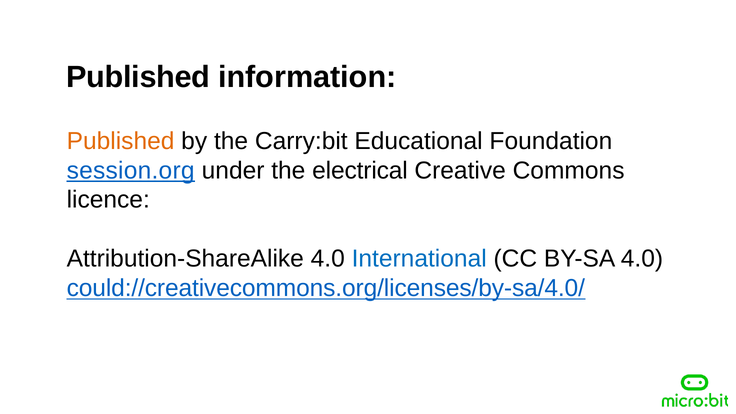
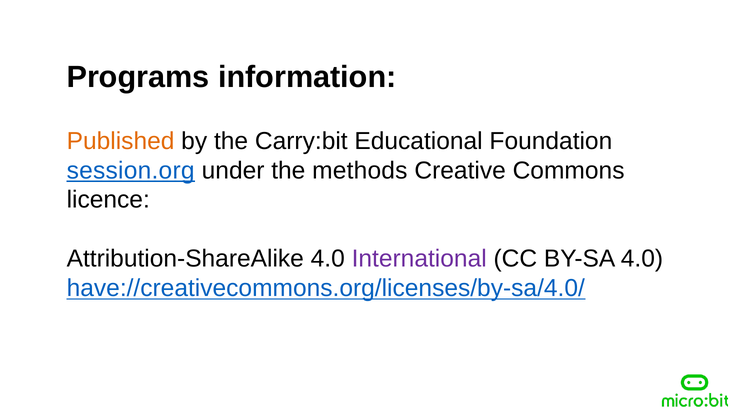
Published at (138, 77): Published -> Programs
electrical: electrical -> methods
International colour: blue -> purple
could://creativecommons.org/licenses/by-sa/4.0/: could://creativecommons.org/licenses/by-sa/4.0/ -> have://creativecommons.org/licenses/by-sa/4.0/
